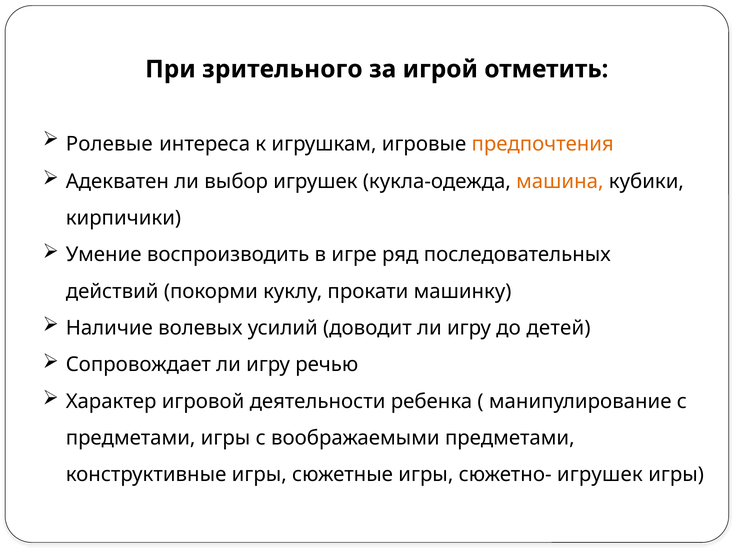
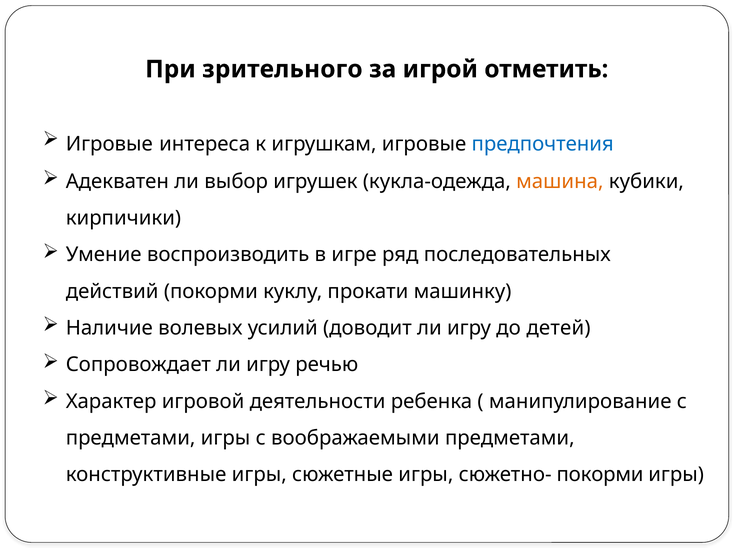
Ролевые at (109, 144): Ролевые -> Игровые
предпочтения colour: orange -> blue
сюжетно- игрушек: игрушек -> покорми
